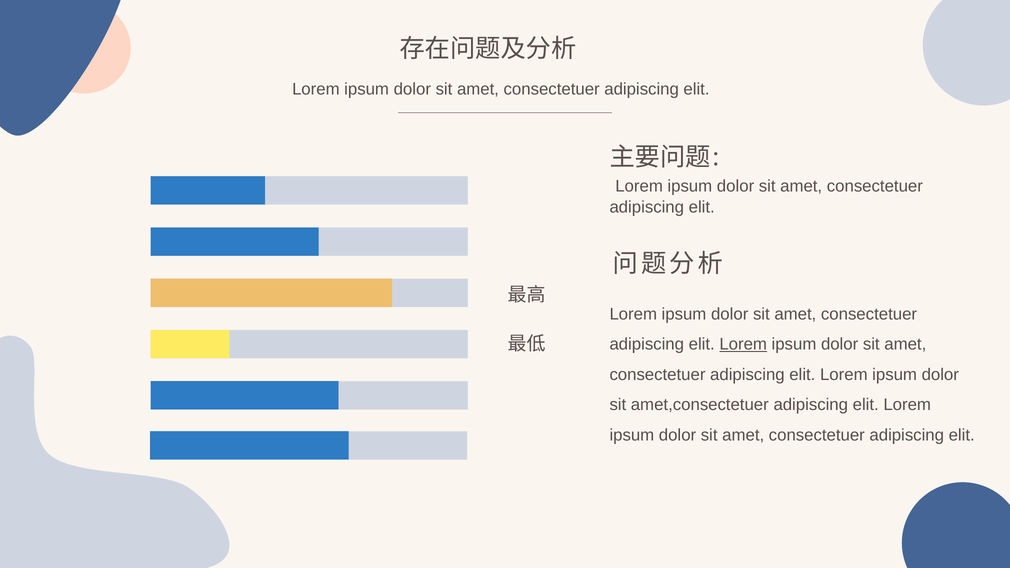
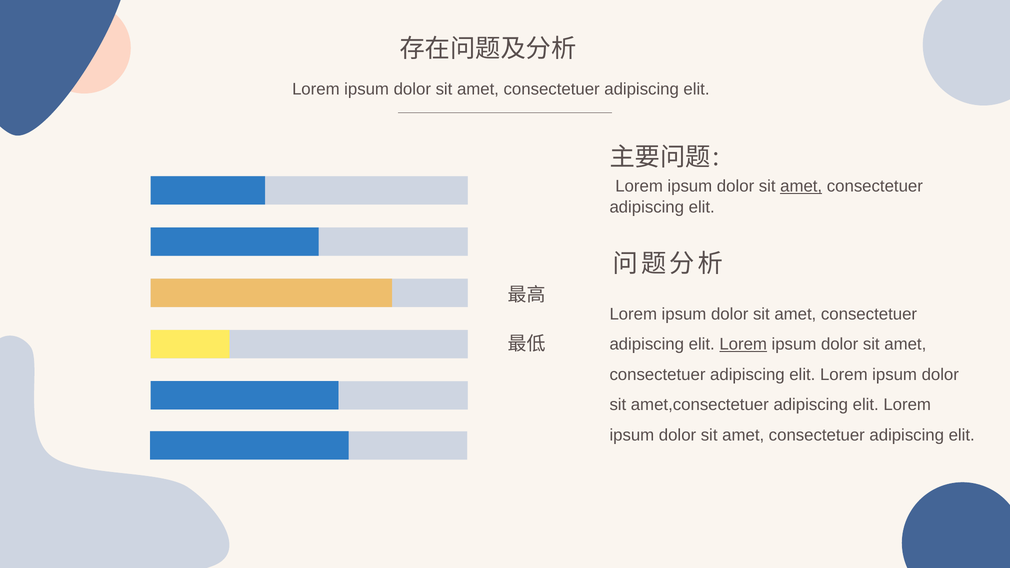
amet at (801, 186) underline: none -> present
